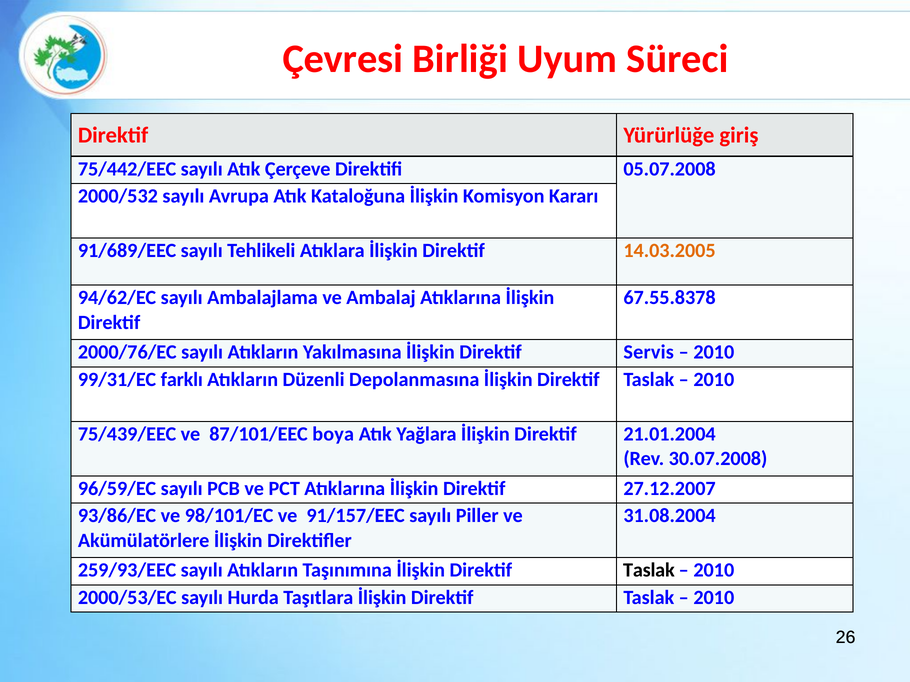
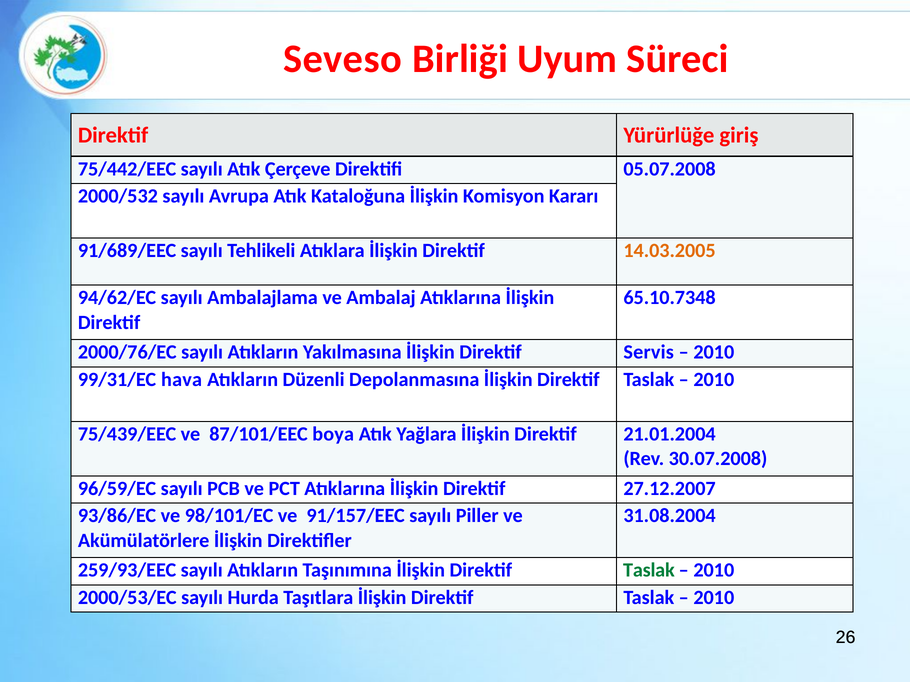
Çevresi: Çevresi -> Seveso
67.55.8378: 67.55.8378 -> 65.10.7348
farklı: farklı -> hava
Taslak at (649, 571) colour: black -> green
